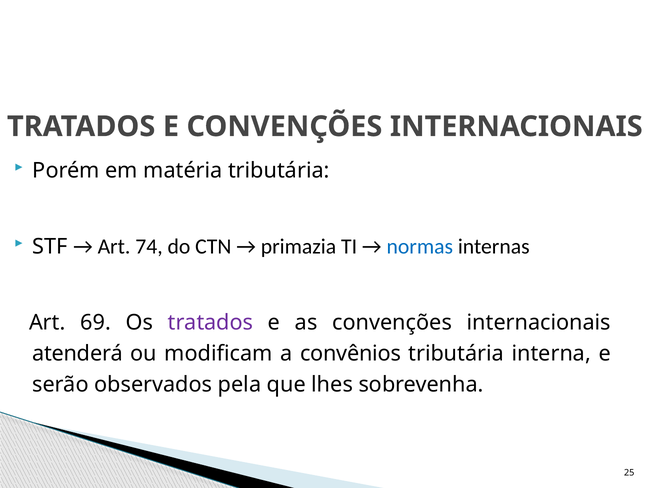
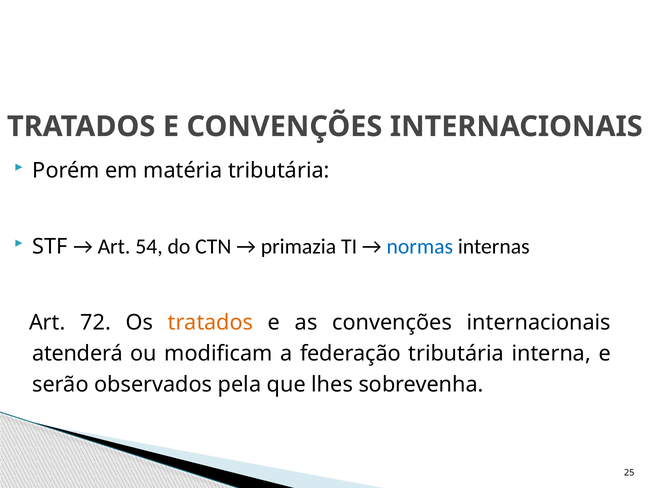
74: 74 -> 54
69: 69 -> 72
tratados at (210, 322) colour: purple -> orange
convênios: convênios -> federação
